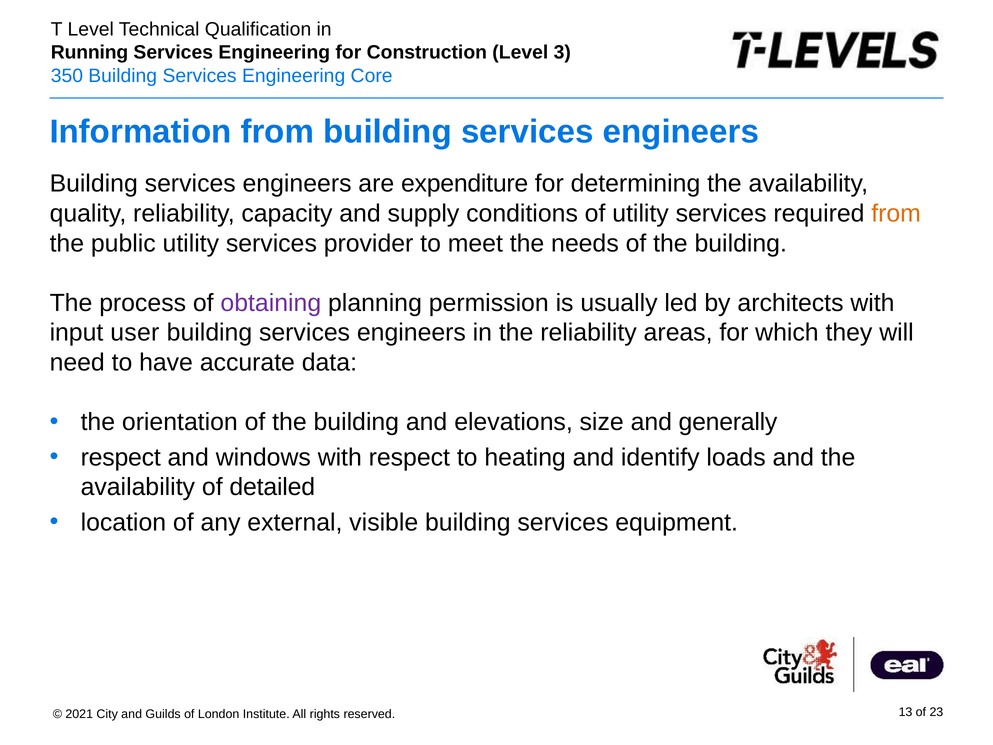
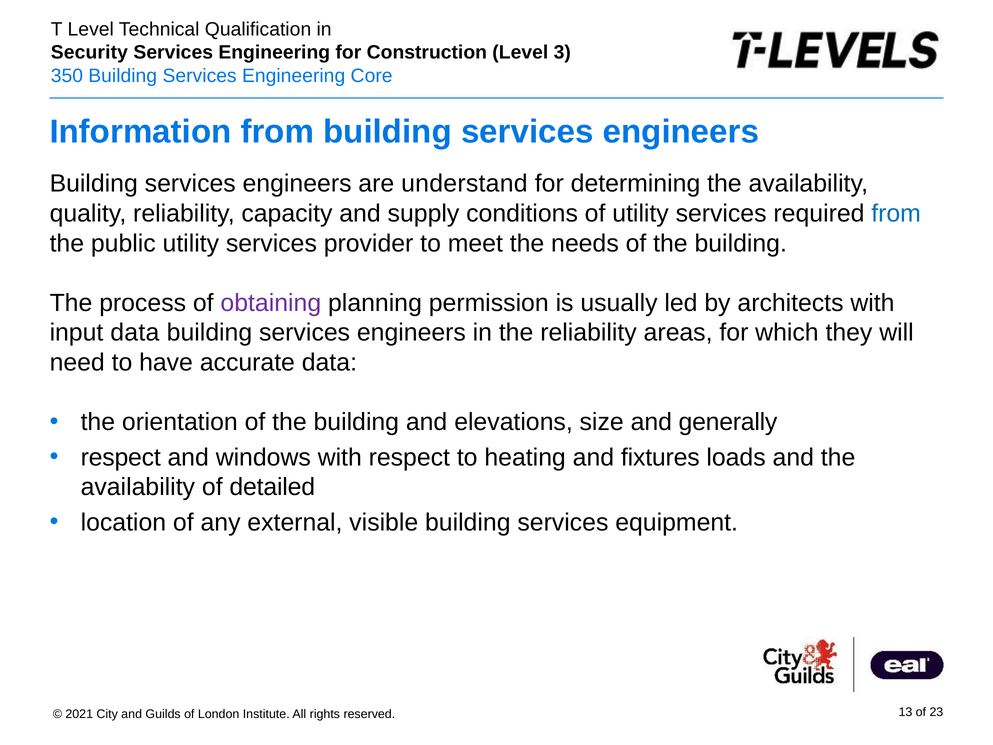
Running: Running -> Security
expenditure: expenditure -> understand
from at (896, 213) colour: orange -> blue
input user: user -> data
identify: identify -> fixtures
